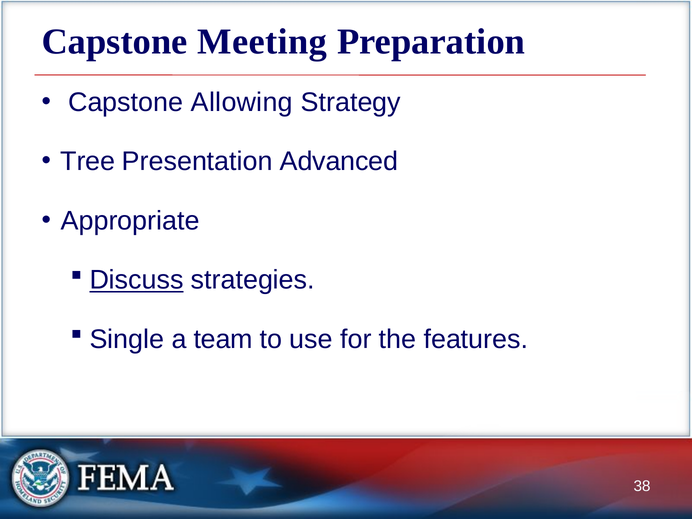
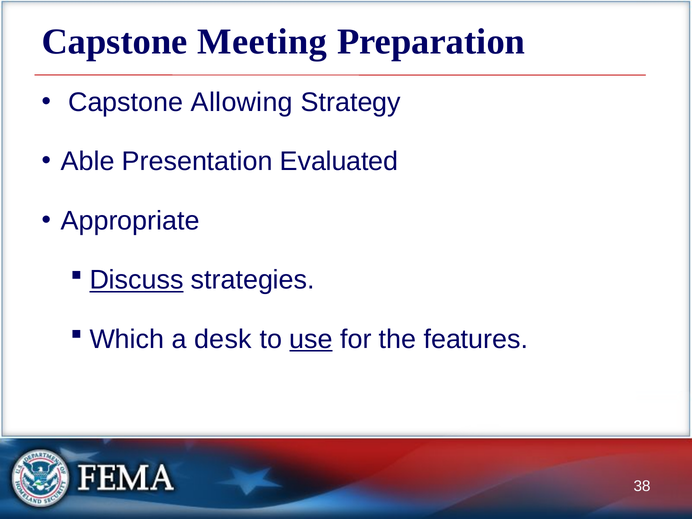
Tree: Tree -> Able
Advanced: Advanced -> Evaluated
Single: Single -> Which
team: team -> desk
use underline: none -> present
